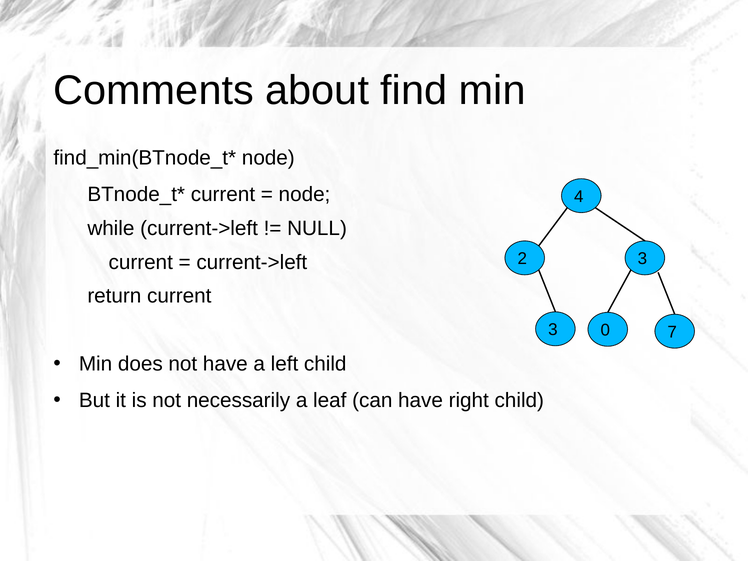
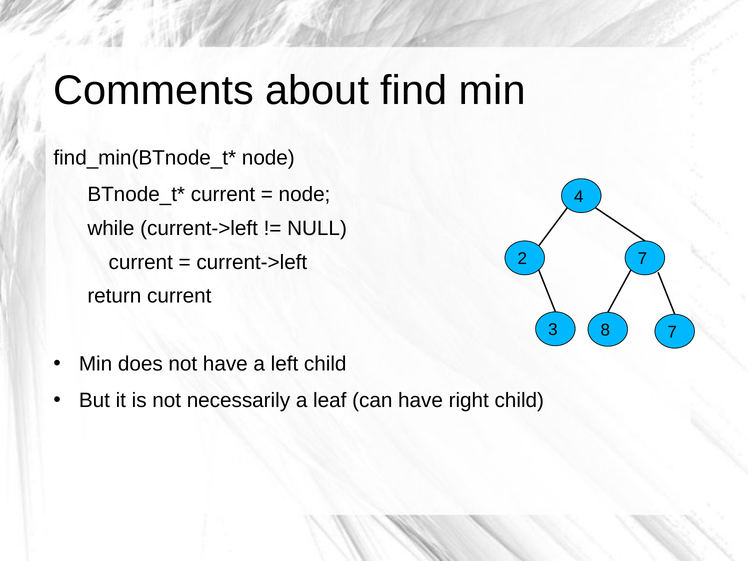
2 3: 3 -> 7
0: 0 -> 8
